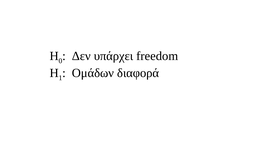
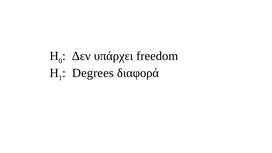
Ομάδων: Ομάδων -> Degrees
